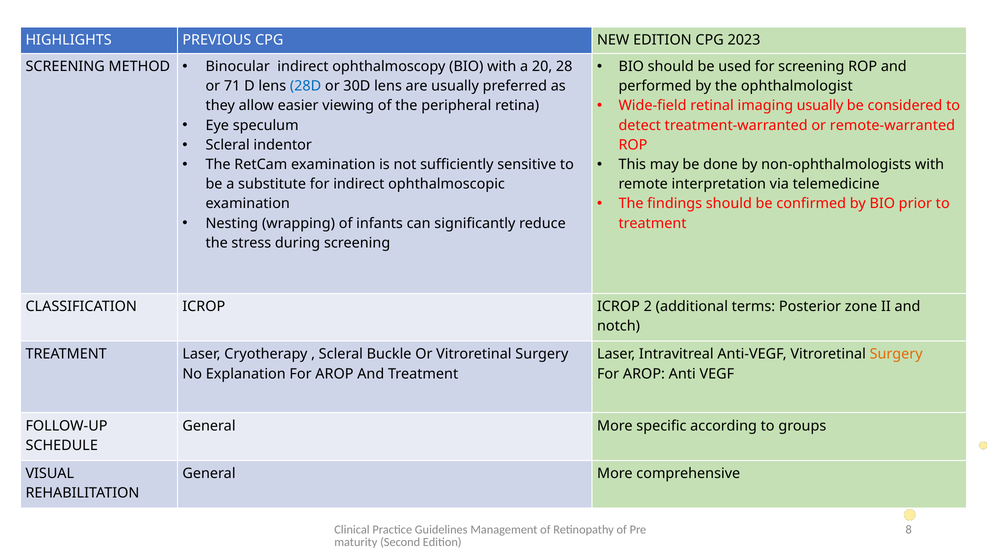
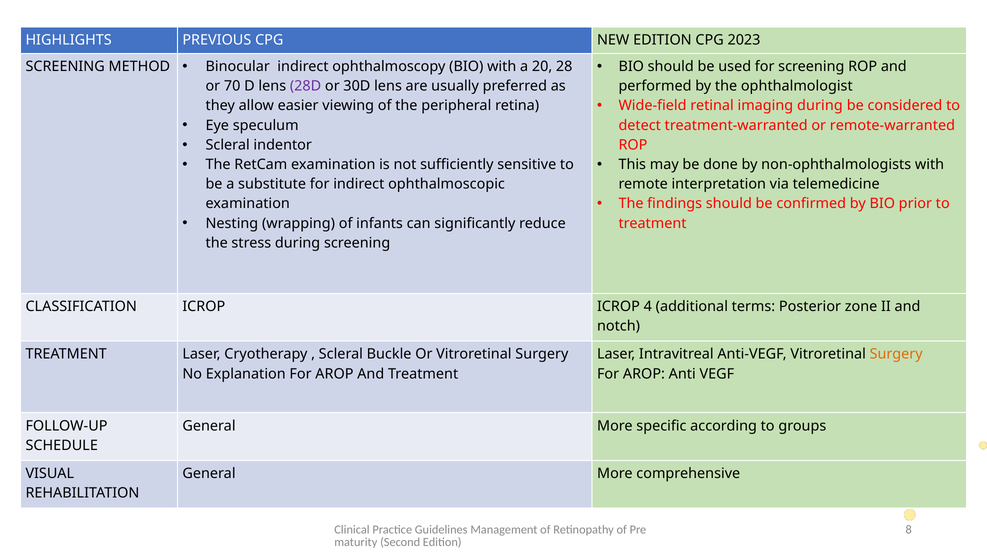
71: 71 -> 70
28D colour: blue -> purple
imaging usually: usually -> during
2: 2 -> 4
